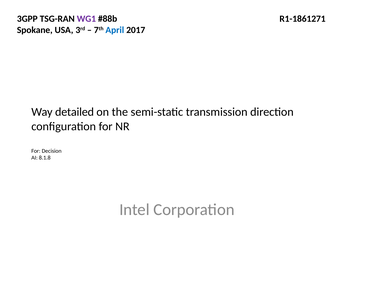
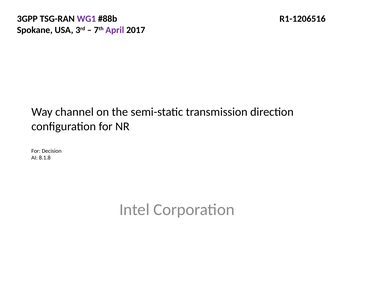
R1-1861271: R1-1861271 -> R1-1206516
April colour: blue -> purple
detailed: detailed -> channel
